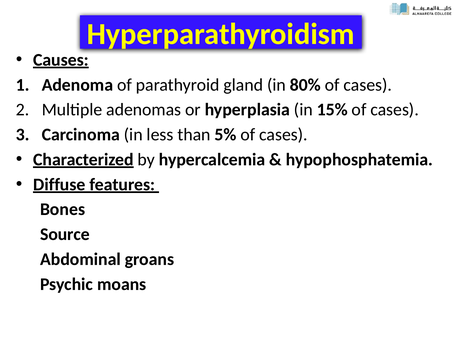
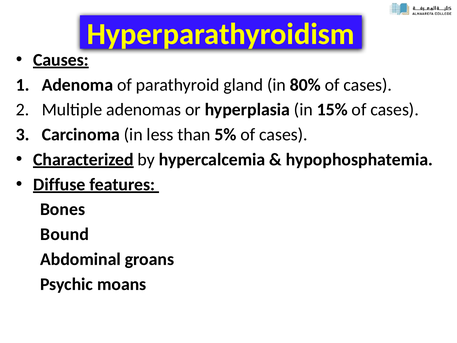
Source: Source -> Bound
